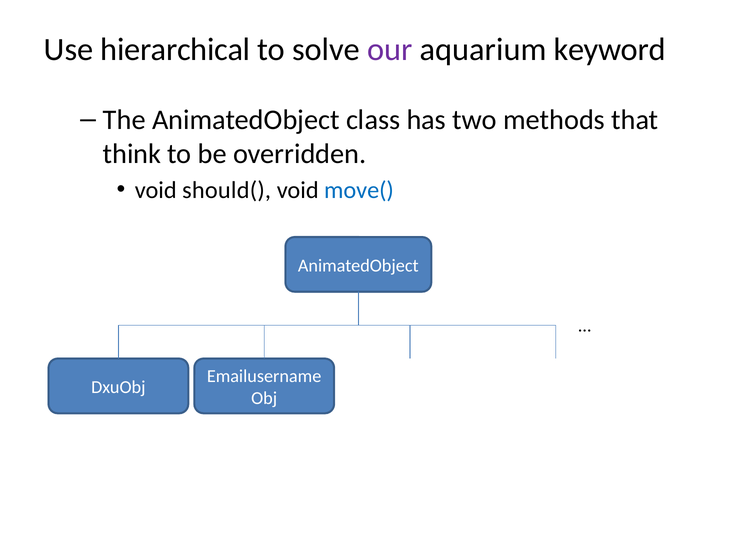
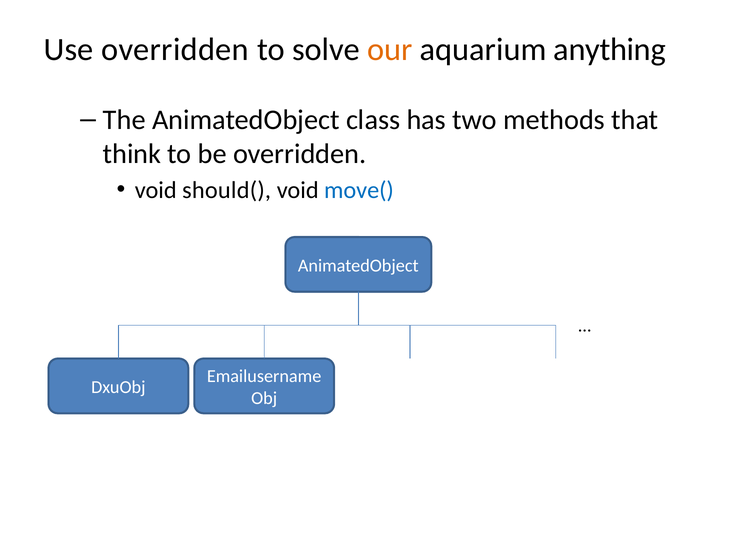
Use hierarchical: hierarchical -> overridden
our colour: purple -> orange
keyword: keyword -> anything
